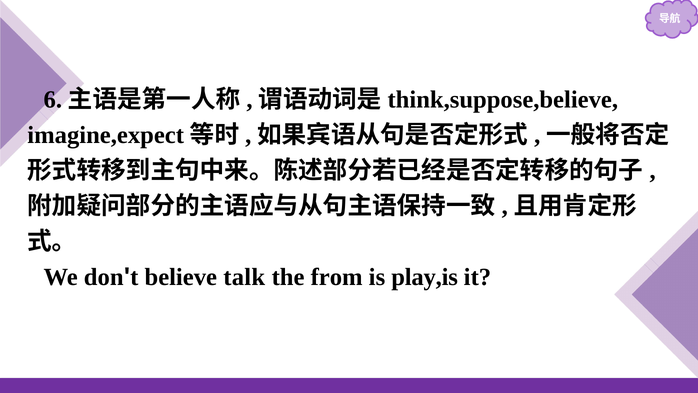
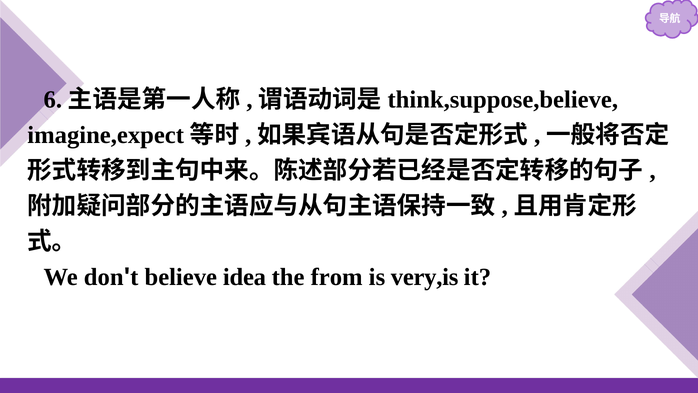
talk: talk -> idea
play,is: play,is -> very,is
